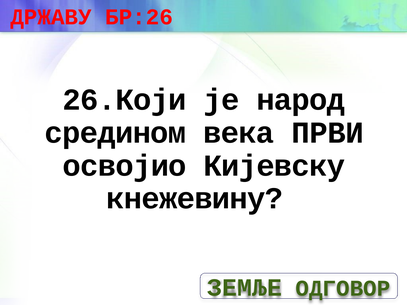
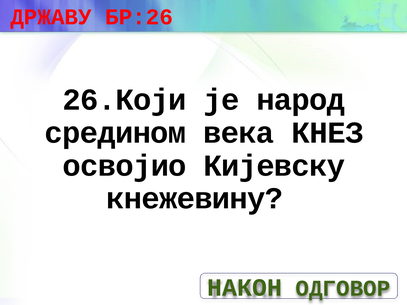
ПРВИ: ПРВИ -> КНЕЗ
ЗЕМЉЕ: ЗЕМЉЕ -> НАКОН
